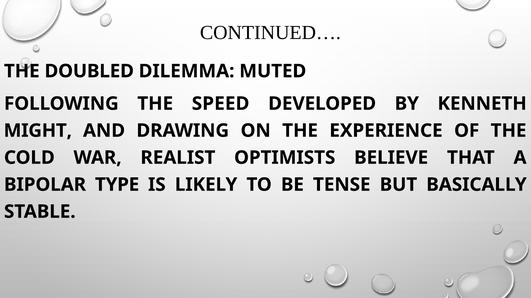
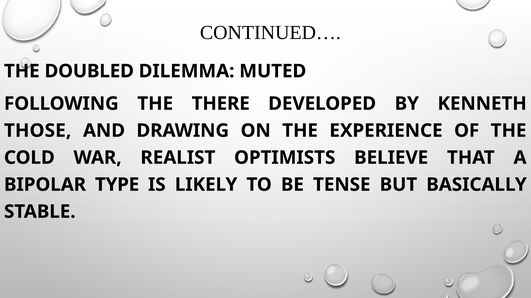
SPEED: SPEED -> THERE
MIGHT: MIGHT -> THOSE
